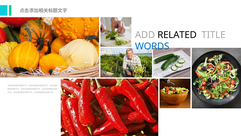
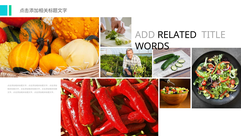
WORDS colour: blue -> black
